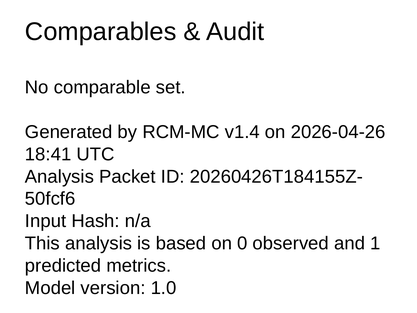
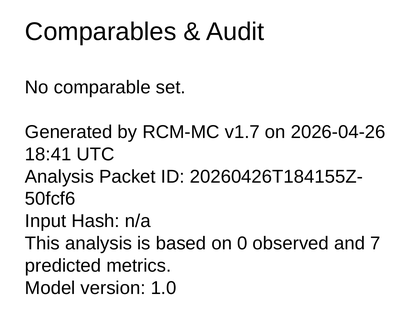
v1.4: v1.4 -> v1.7
1: 1 -> 7
